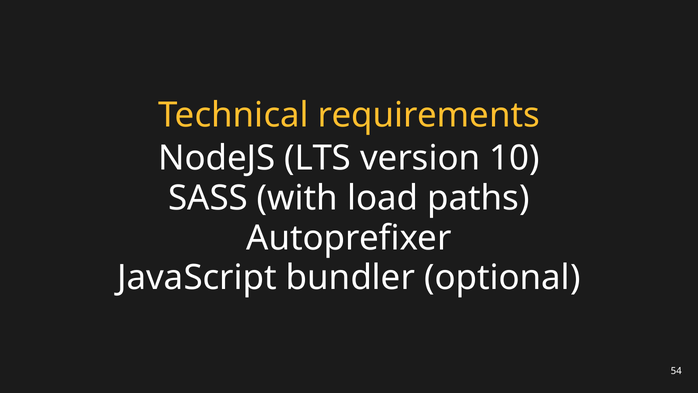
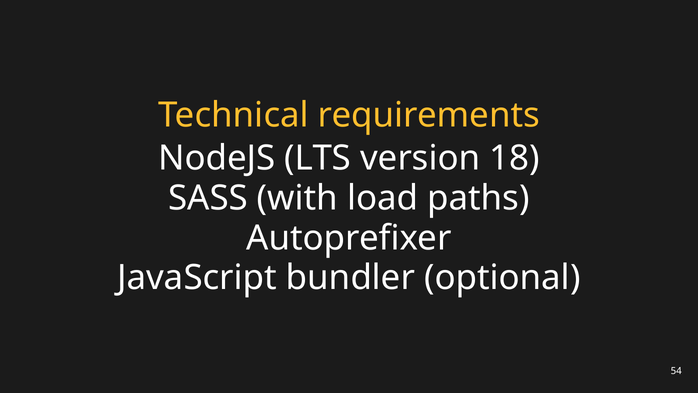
10: 10 -> 18
